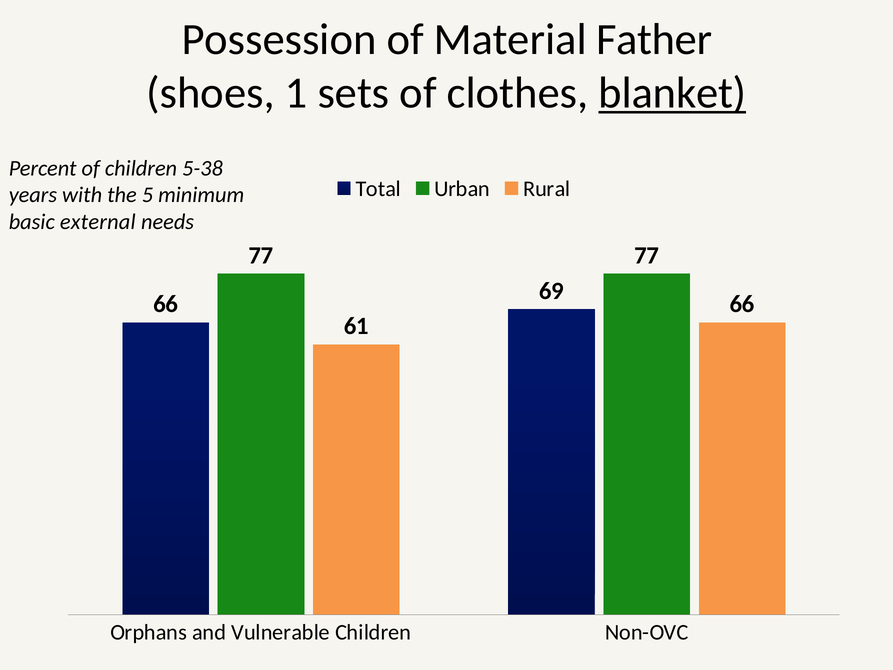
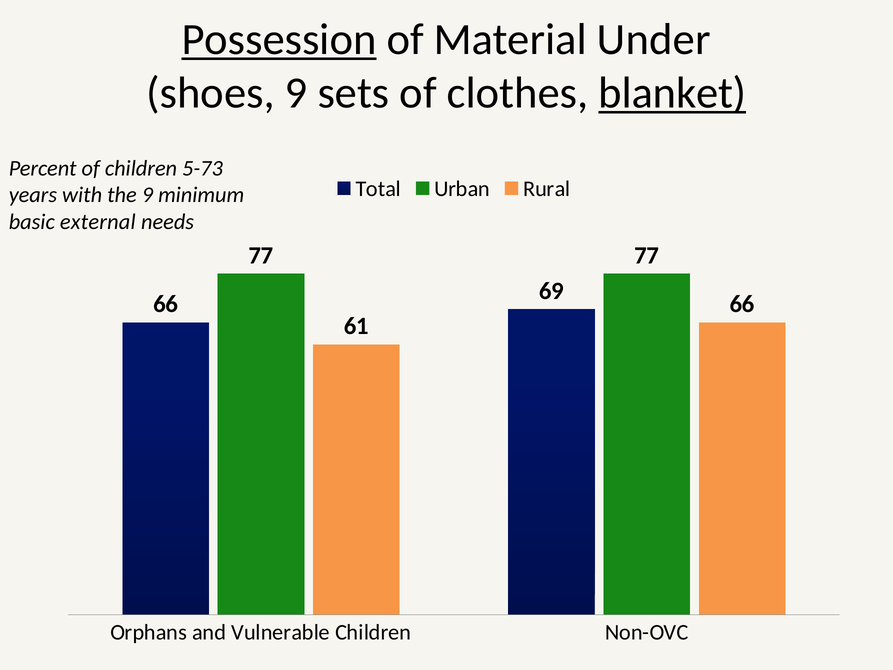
Possession underline: none -> present
Father: Father -> Under
shoes 1: 1 -> 9
5-38: 5-38 -> 5-73
the 5: 5 -> 9
